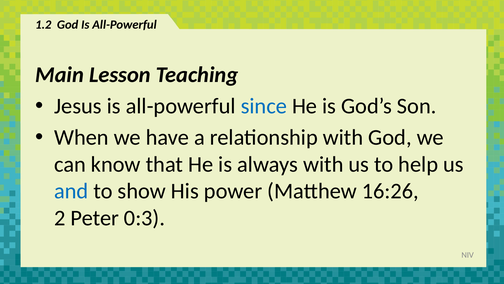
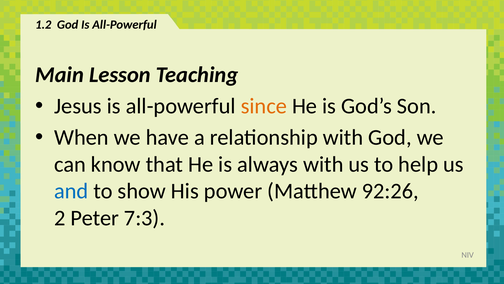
since colour: blue -> orange
16:26: 16:26 -> 92:26
0:3: 0:3 -> 7:3
